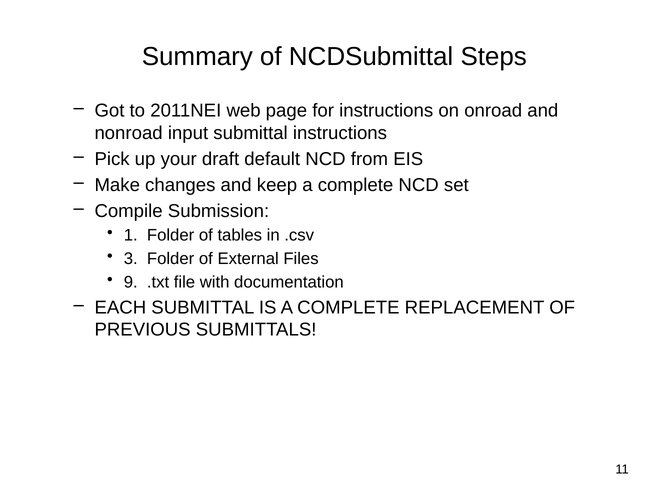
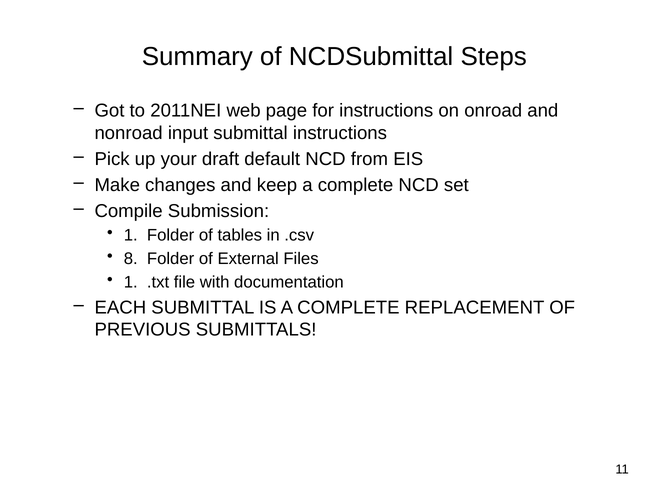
3: 3 -> 8
9 at (131, 282): 9 -> 1
